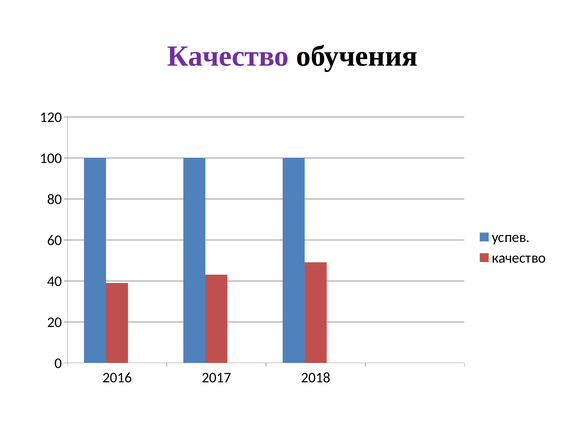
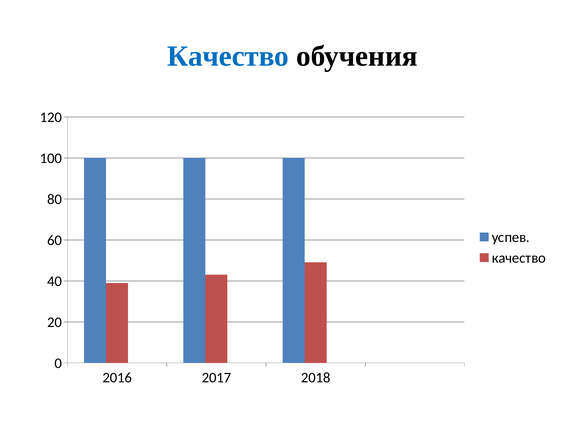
Качество at (228, 56) colour: purple -> blue
